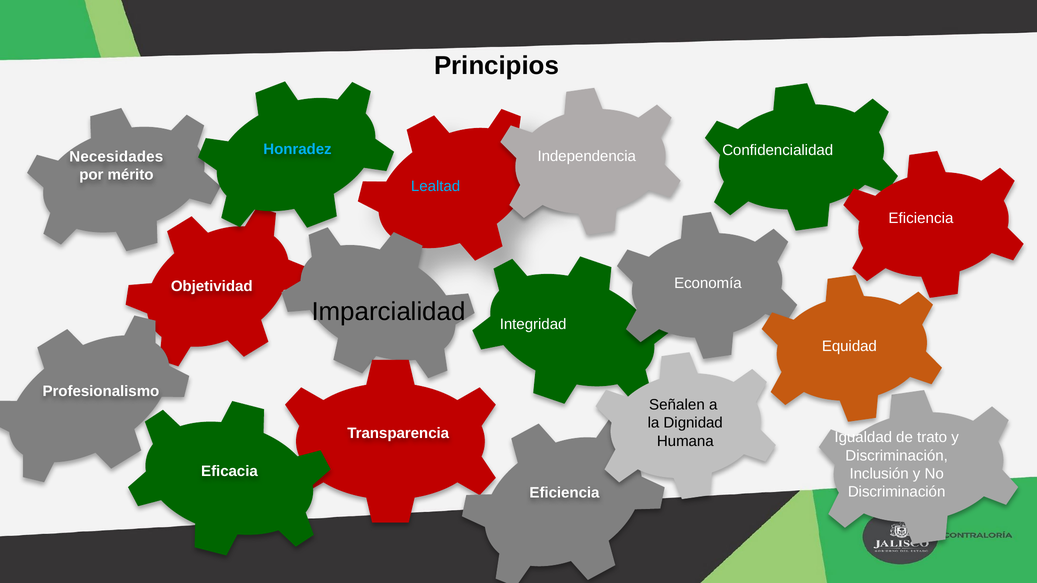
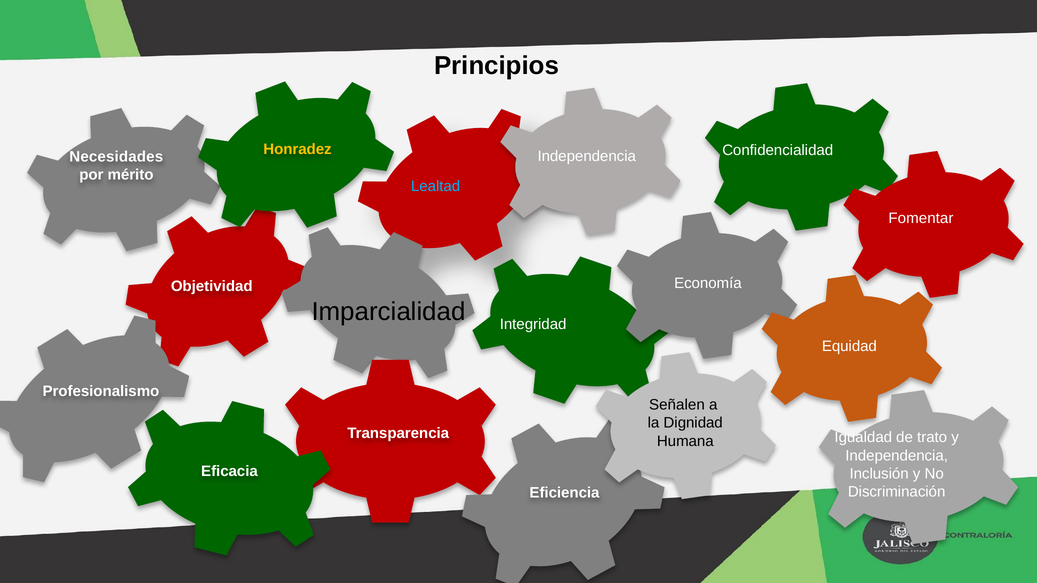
Honradez colour: light blue -> yellow
Eficiencia at (921, 219): Eficiencia -> Fomentar
Discriminación at (897, 456): Discriminación -> Independencia
